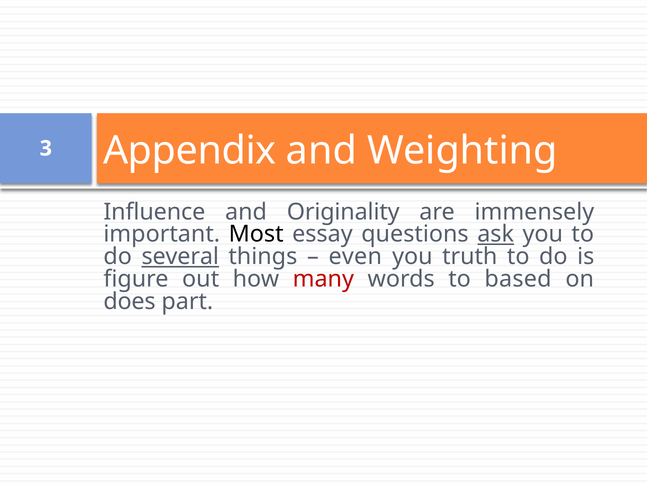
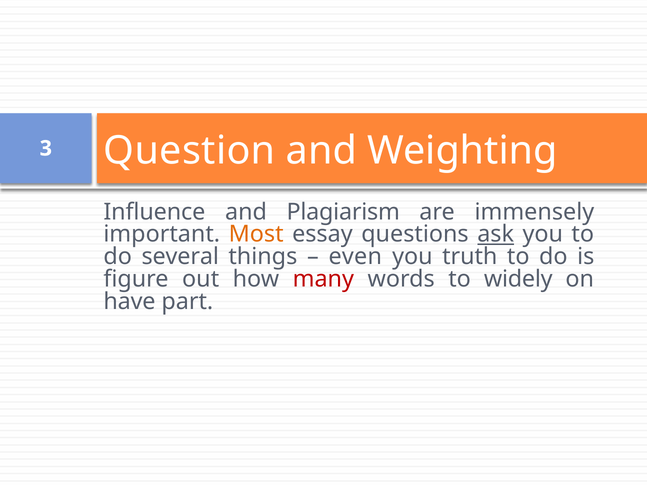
Appendix: Appendix -> Question
Originality: Originality -> Plagiarism
Most colour: black -> orange
several underline: present -> none
based: based -> widely
does: does -> have
